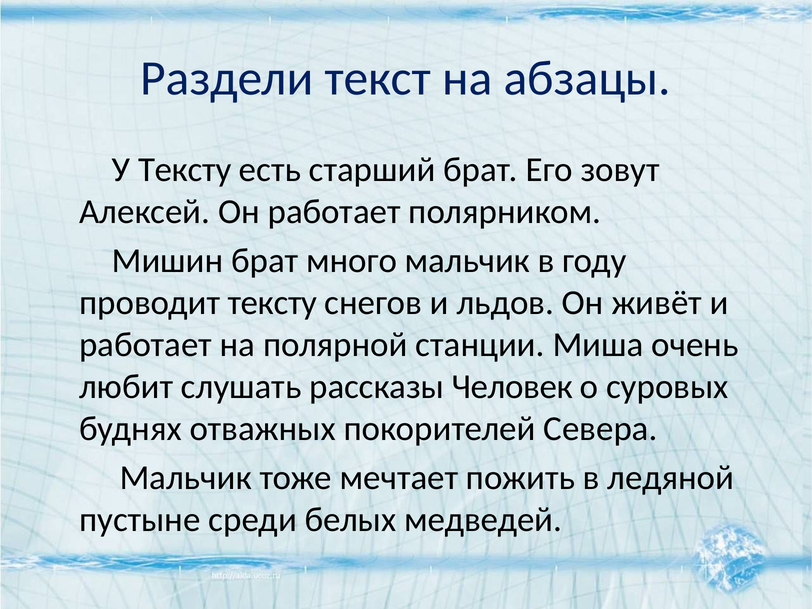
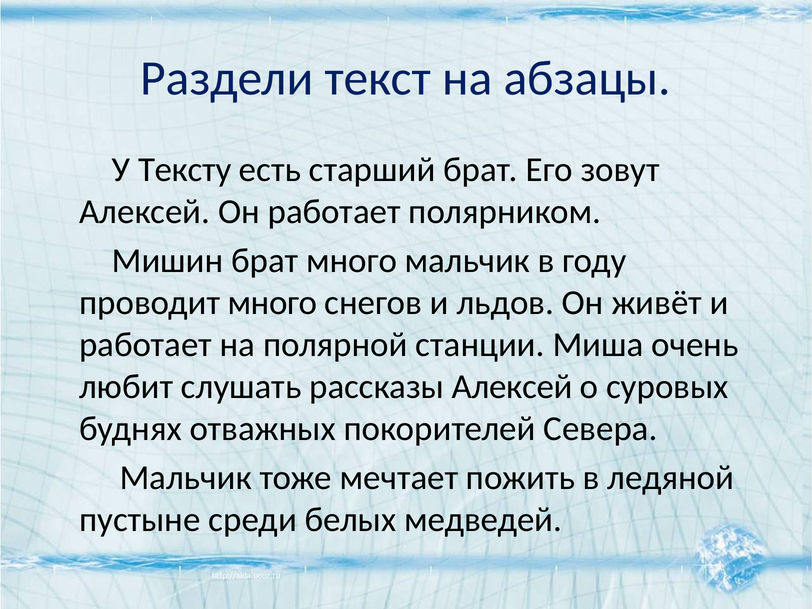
проводит тексту: тексту -> много
рассказы Человек: Человек -> Алексей
